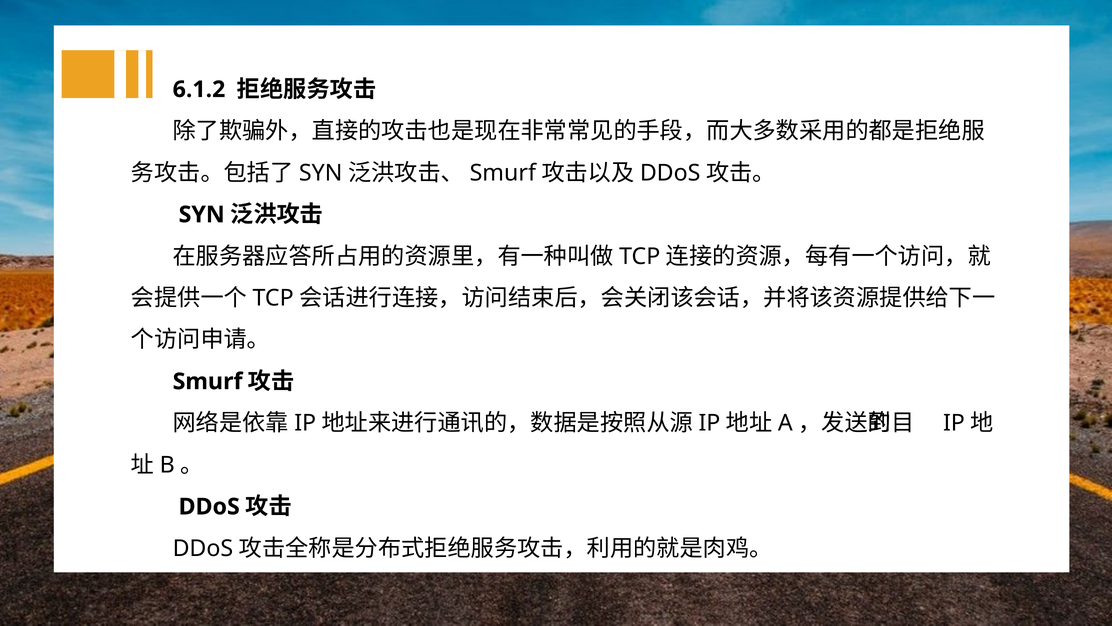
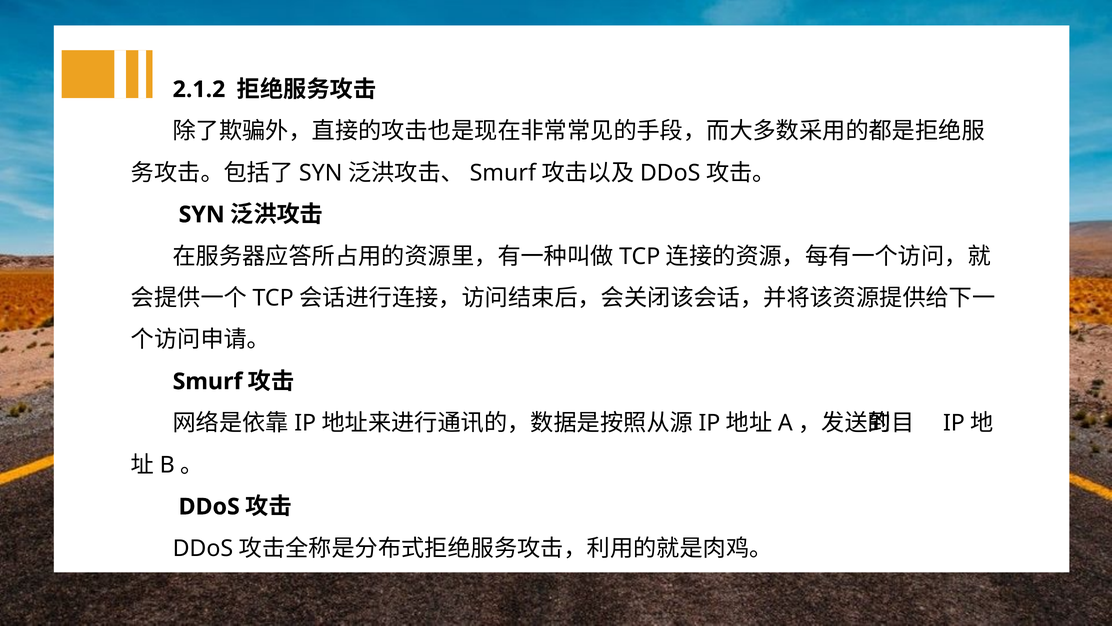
6.1.2: 6.1.2 -> 2.1.2
